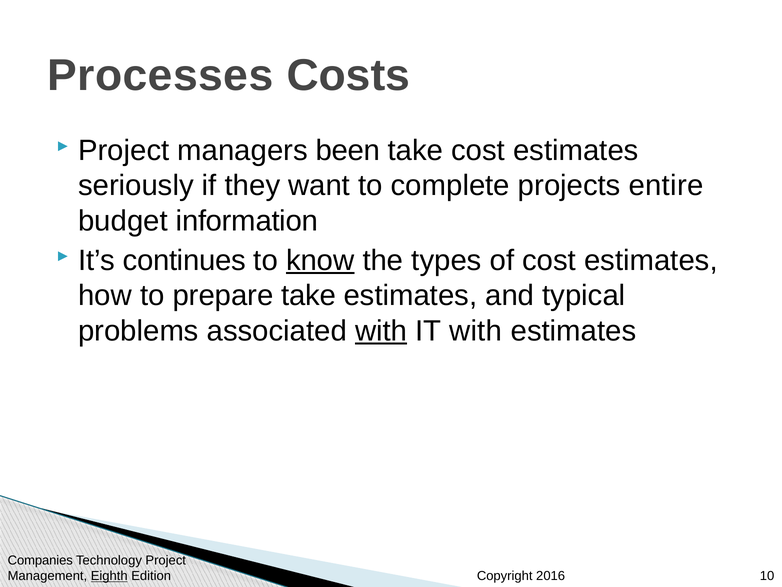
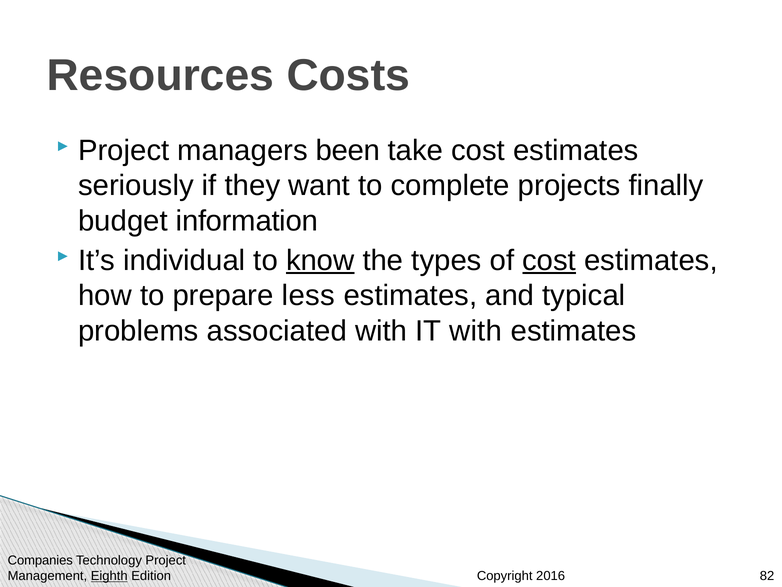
Processes: Processes -> Resources
entire: entire -> finally
continues: continues -> individual
cost at (549, 260) underline: none -> present
prepare take: take -> less
with at (381, 331) underline: present -> none
10: 10 -> 82
